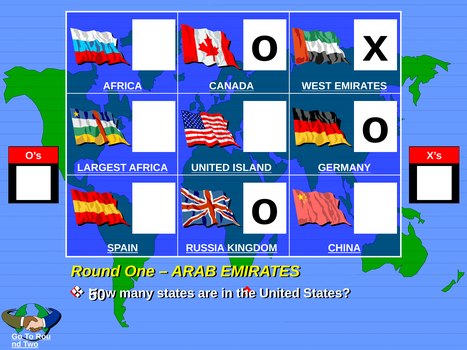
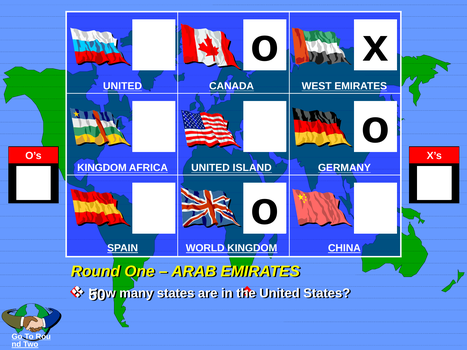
AFRICA at (123, 86): AFRICA -> UNITED
LARGEST at (102, 168): LARGEST -> KINGDOM
RUSSIA: RUSSIA -> WORLD
